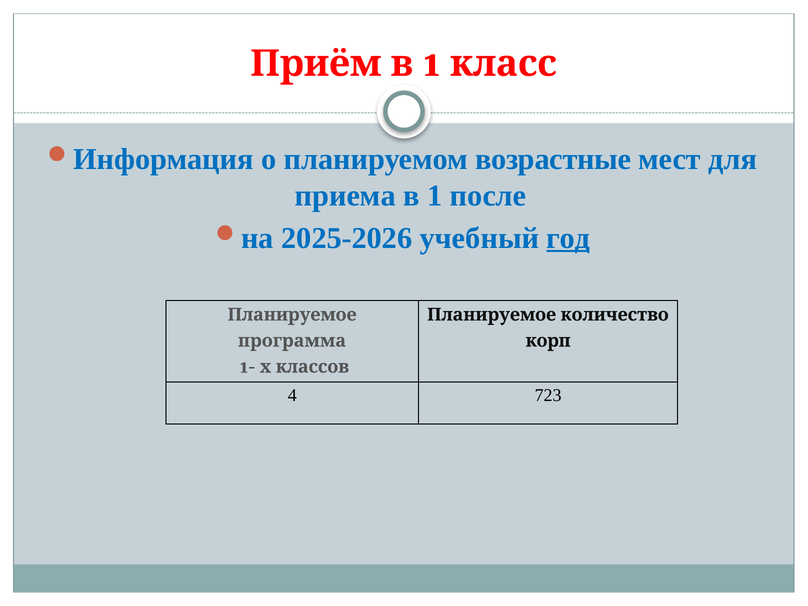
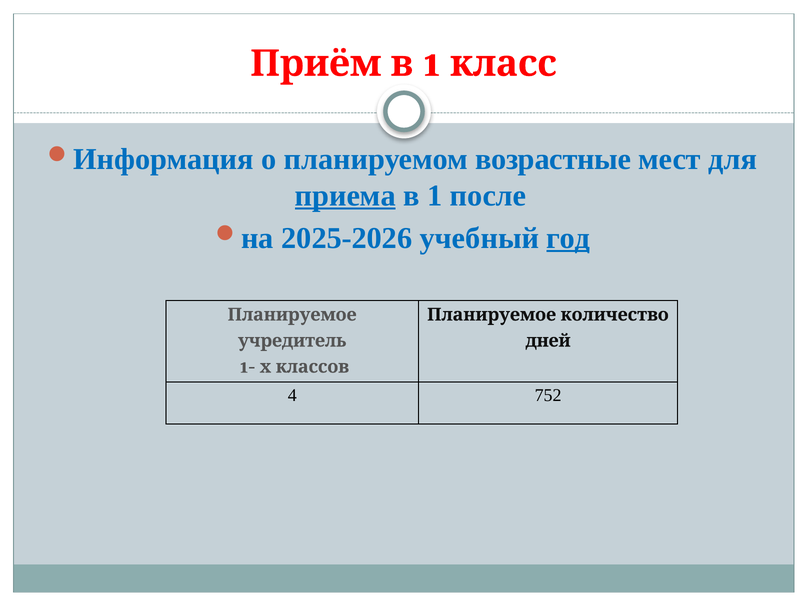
приема underline: none -> present
программа: программа -> учредитель
корп: корп -> дней
723: 723 -> 752
